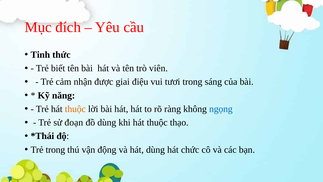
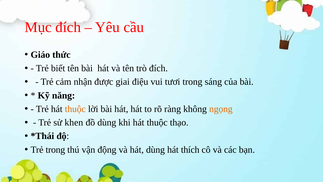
Tinh: Tinh -> Giáo
trò viên: viên -> đích
ngọng colour: blue -> orange
đoạn: đoạn -> khen
chức: chức -> thích
